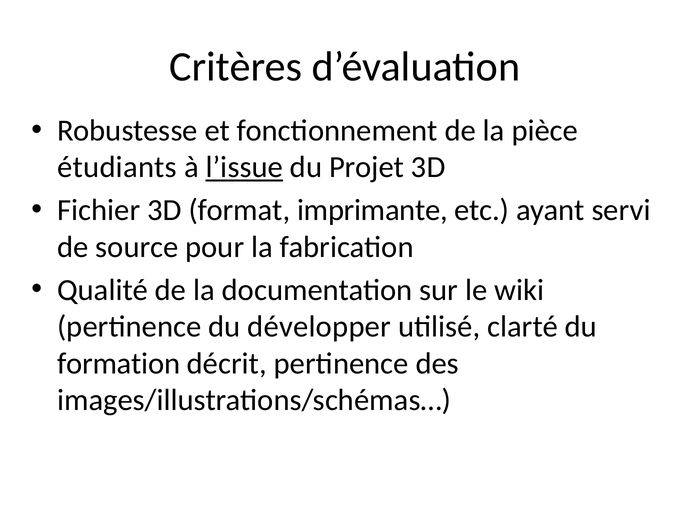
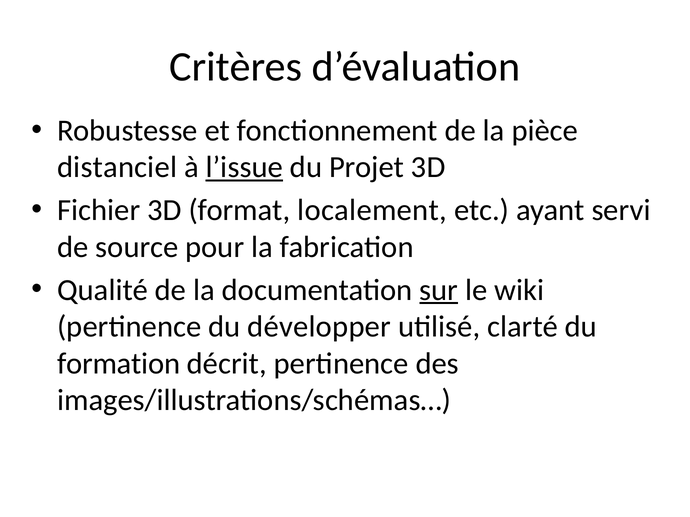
étudiants: étudiants -> distanciel
imprimante: imprimante -> localement
sur underline: none -> present
